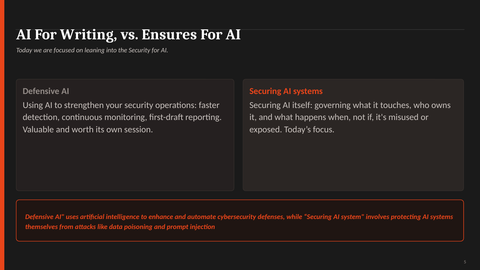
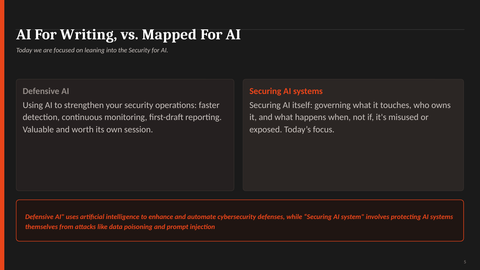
Ensures: Ensures -> Mapped
